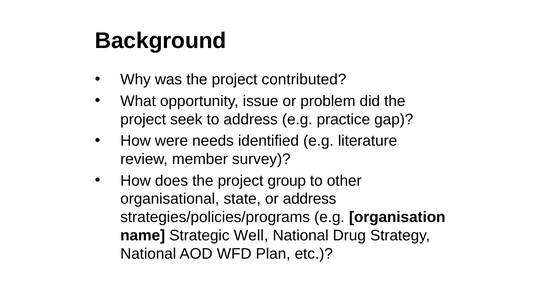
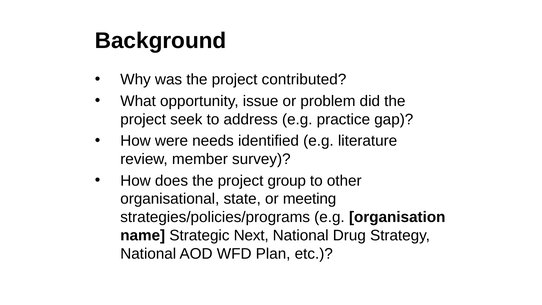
or address: address -> meeting
Well: Well -> Next
